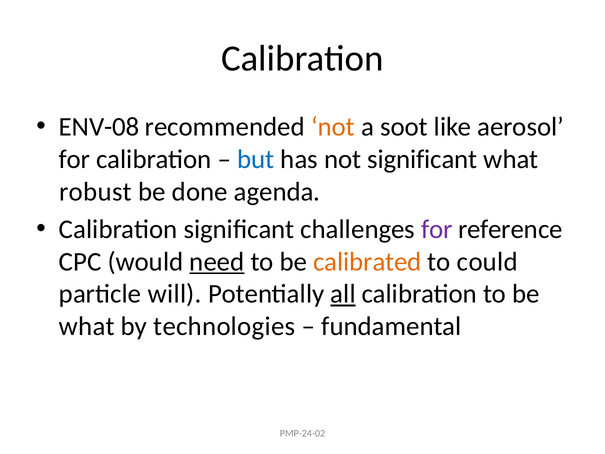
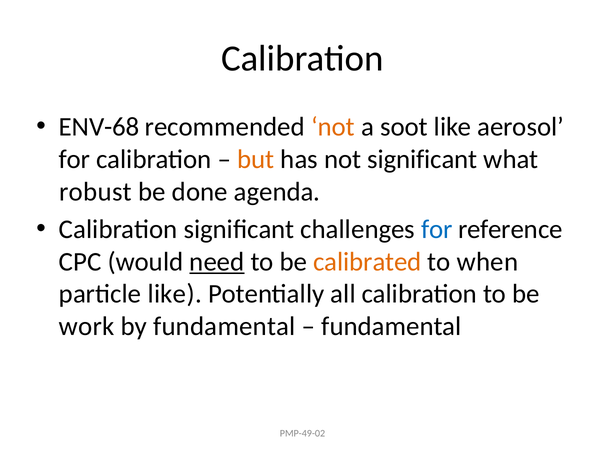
ENV-08: ENV-08 -> ENV-68
but colour: blue -> orange
for at (437, 229) colour: purple -> blue
could: could -> when
particle will: will -> like
all underline: present -> none
what at (87, 326): what -> work
by technologies: technologies -> fundamental
PMP-24-02: PMP-24-02 -> PMP-49-02
